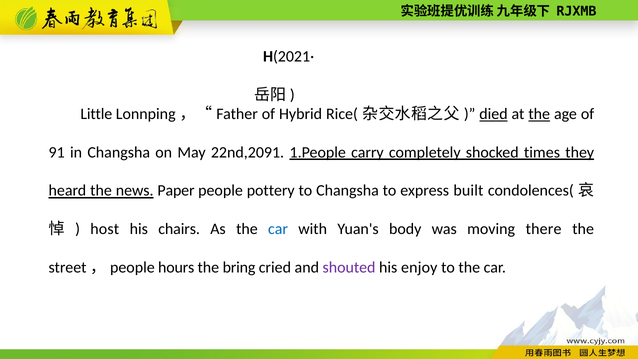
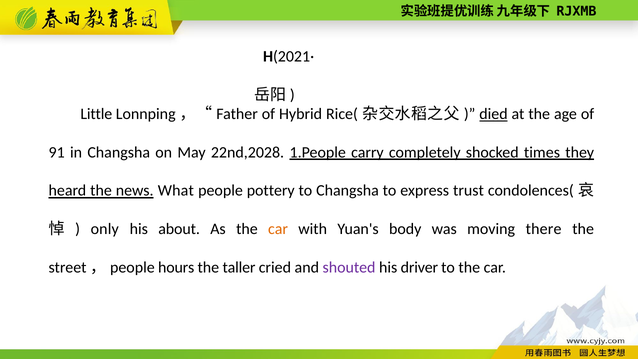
the at (539, 114) underline: present -> none
22nd,2091: 22nd,2091 -> 22nd,2028
Paper: Paper -> What
built: built -> trust
host: host -> only
chairs: chairs -> about
car at (278, 229) colour: blue -> orange
bring: bring -> taller
enjoy: enjoy -> driver
